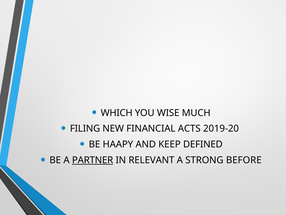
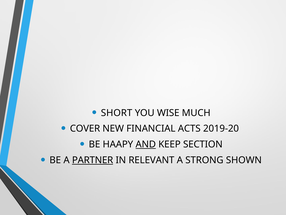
WHICH: WHICH -> SHORT
FILING: FILING -> COVER
AND underline: none -> present
DEFINED: DEFINED -> SECTION
BEFORE: BEFORE -> SHOWN
